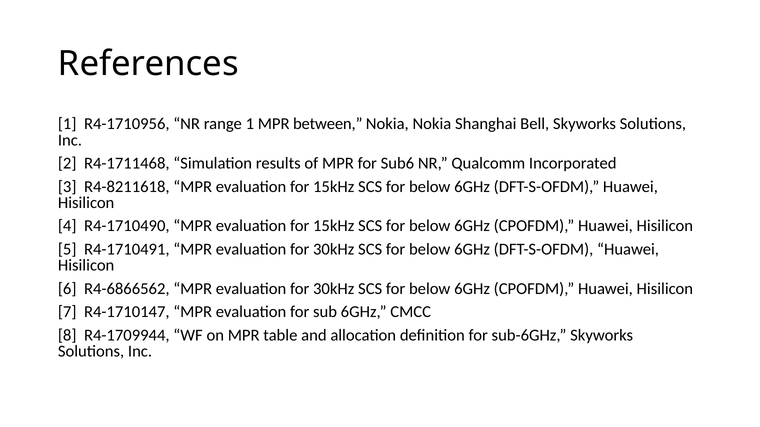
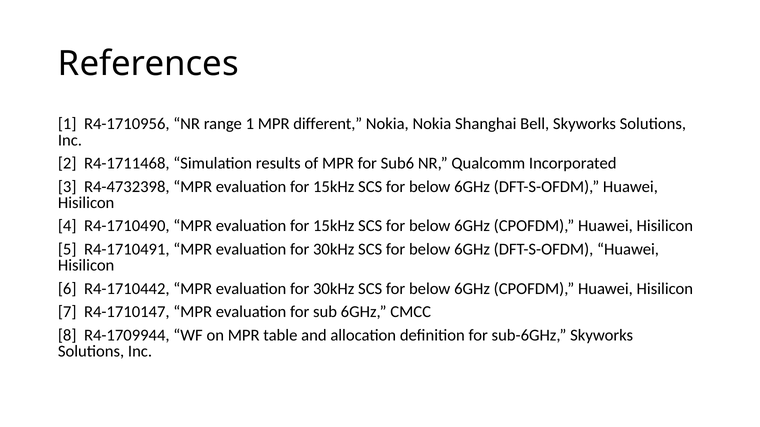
between: between -> different
R4-8211618: R4-8211618 -> R4-4732398
R4-6866562: R4-6866562 -> R4-1710442
